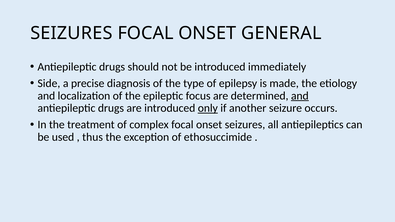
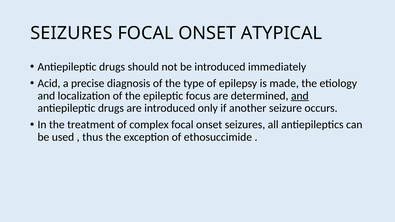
GENERAL: GENERAL -> ATYPICAL
Side: Side -> Acid
only underline: present -> none
